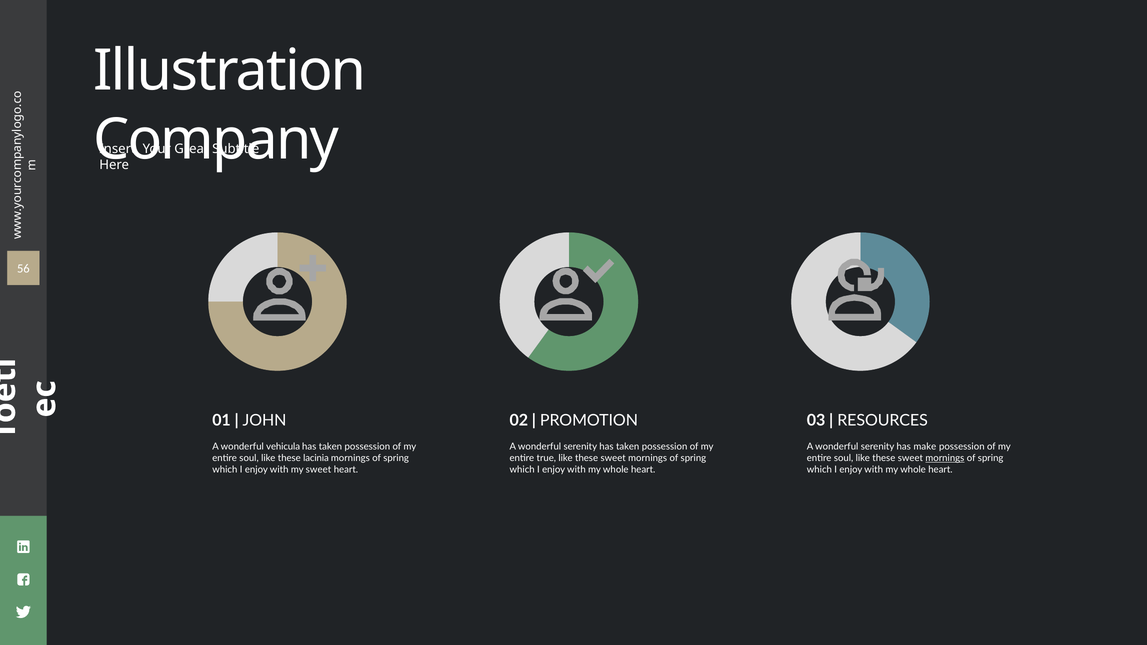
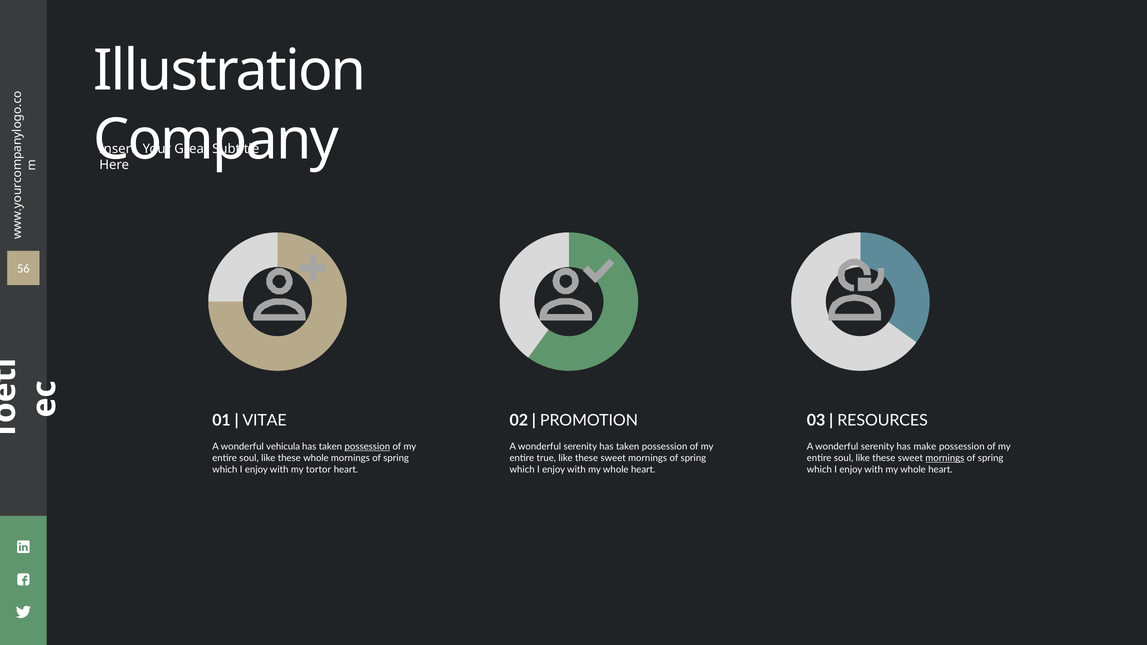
JOHN: JOHN -> VITAE
possession at (367, 447) underline: none -> present
these lacinia: lacinia -> whole
my sweet: sweet -> tortor
